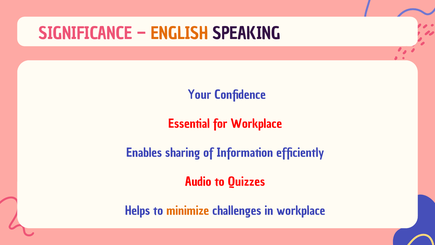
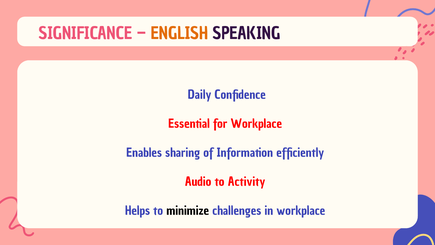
Your: Your -> Daily
Quizzes: Quizzes -> Activity
minimize colour: orange -> black
